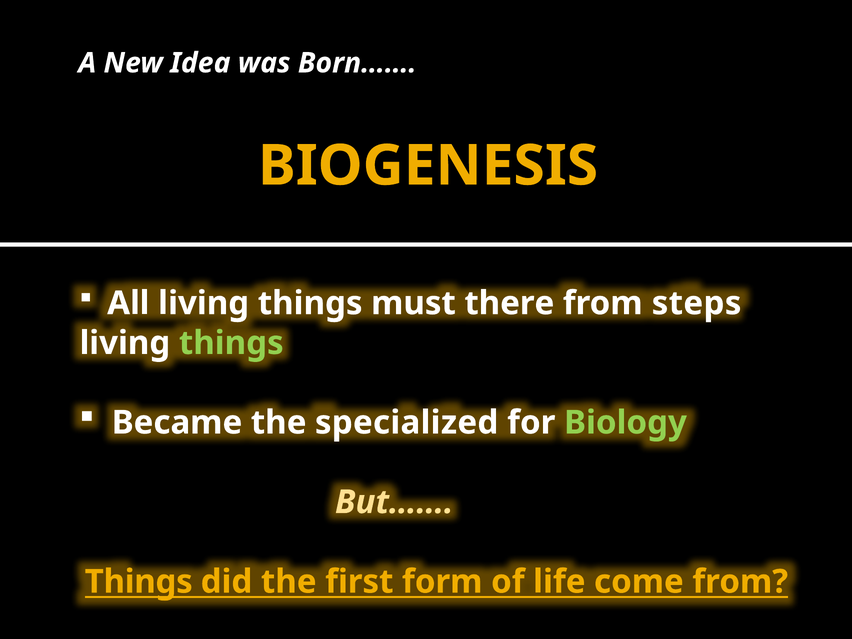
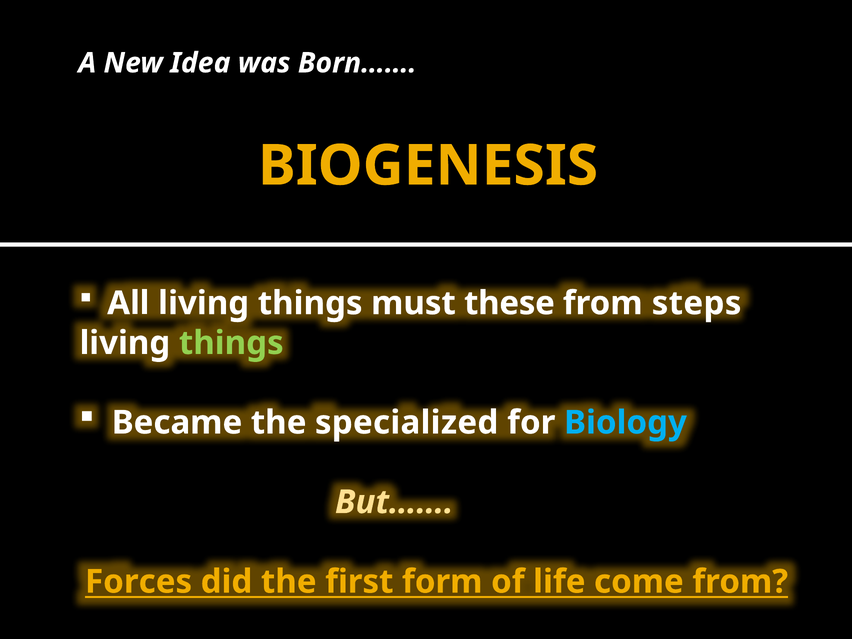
there: there -> these
Biology colour: light green -> light blue
Things at (139, 582): Things -> Forces
